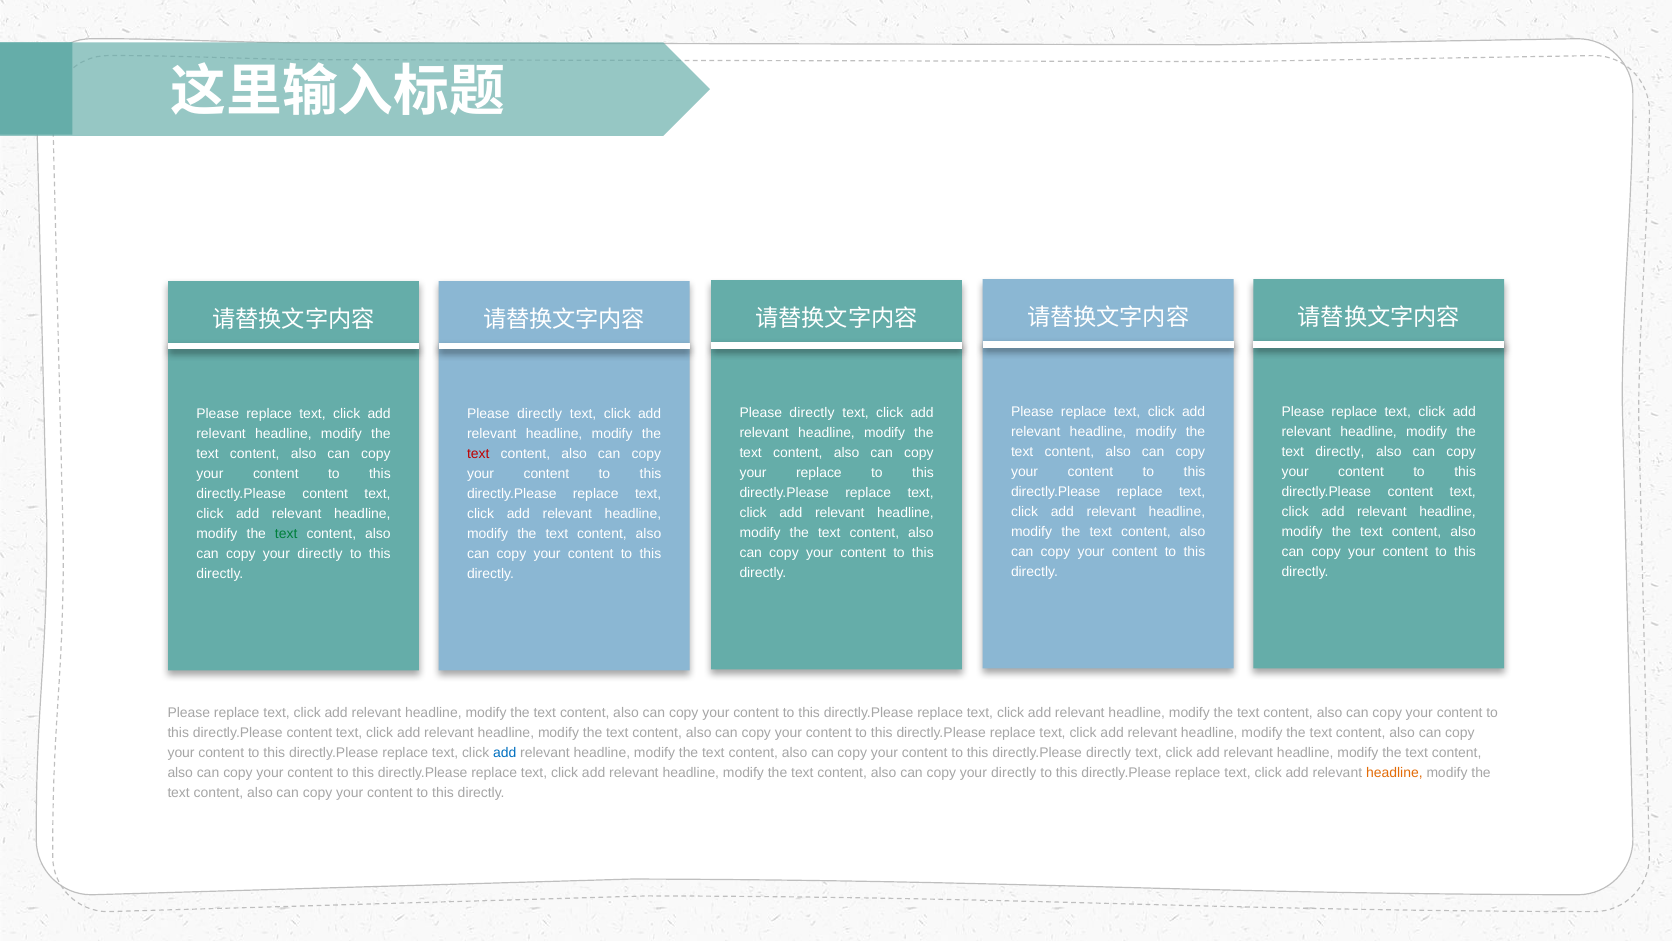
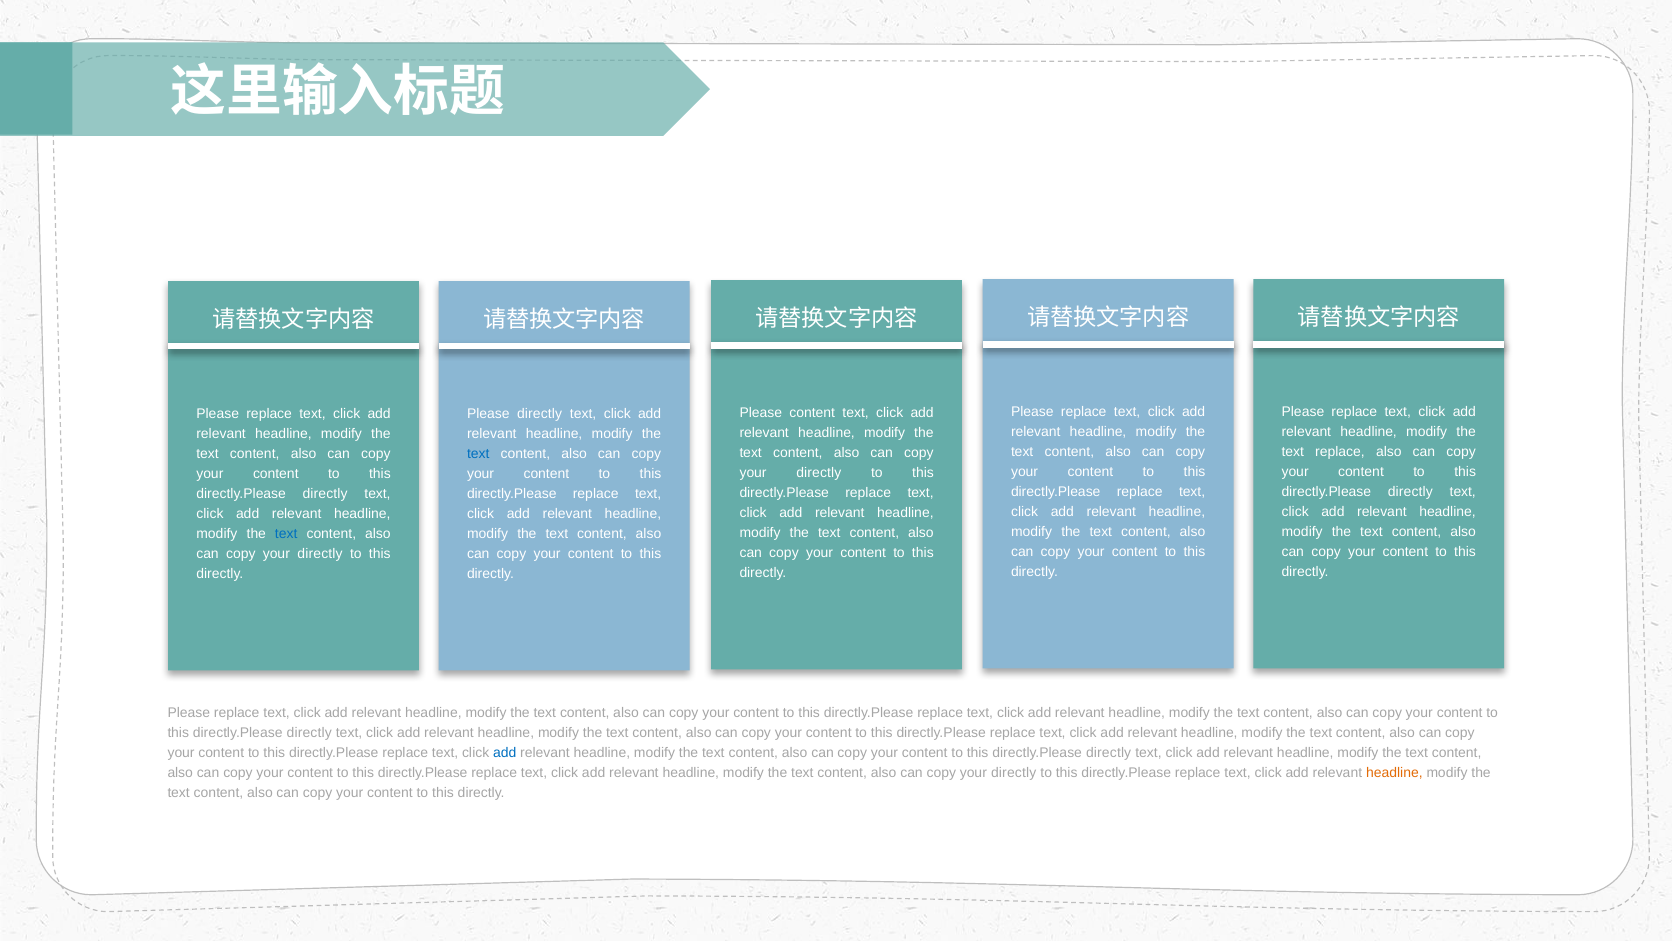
directly at (812, 412): directly -> content
text directly: directly -> replace
text at (478, 453) colour: red -> blue
replace at (819, 472): replace -> directly
content at (1410, 492): content -> directly
content at (325, 493): content -> directly
text at (286, 533) colour: green -> blue
content at (309, 733): content -> directly
